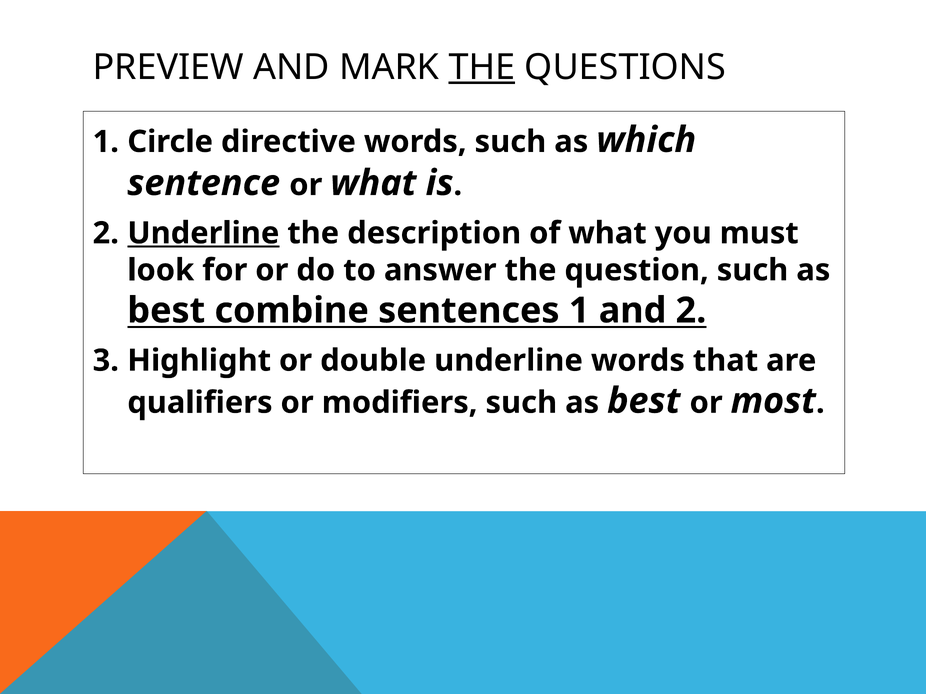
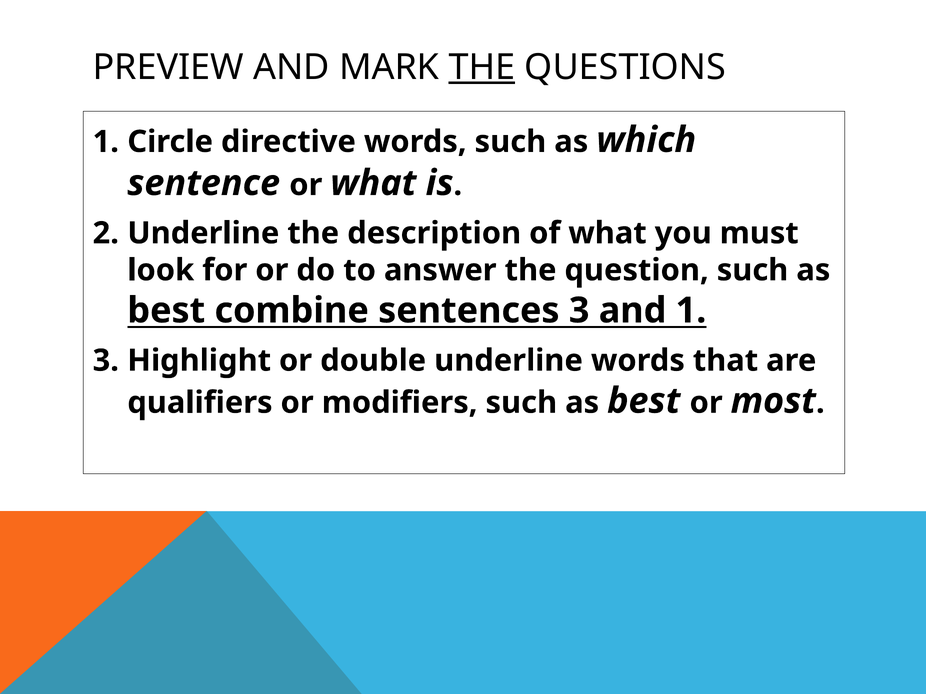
Underline at (203, 233) underline: present -> none
sentences 1: 1 -> 3
and 2: 2 -> 1
